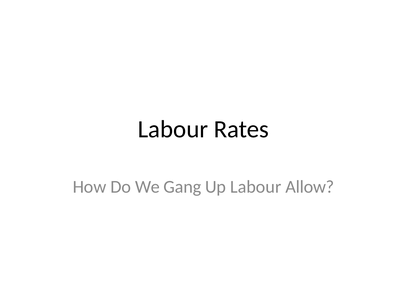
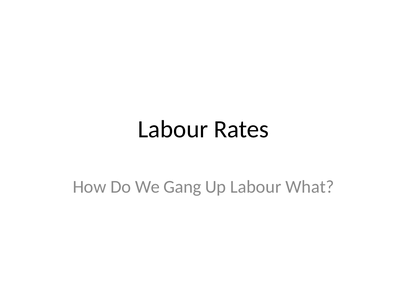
Allow: Allow -> What
